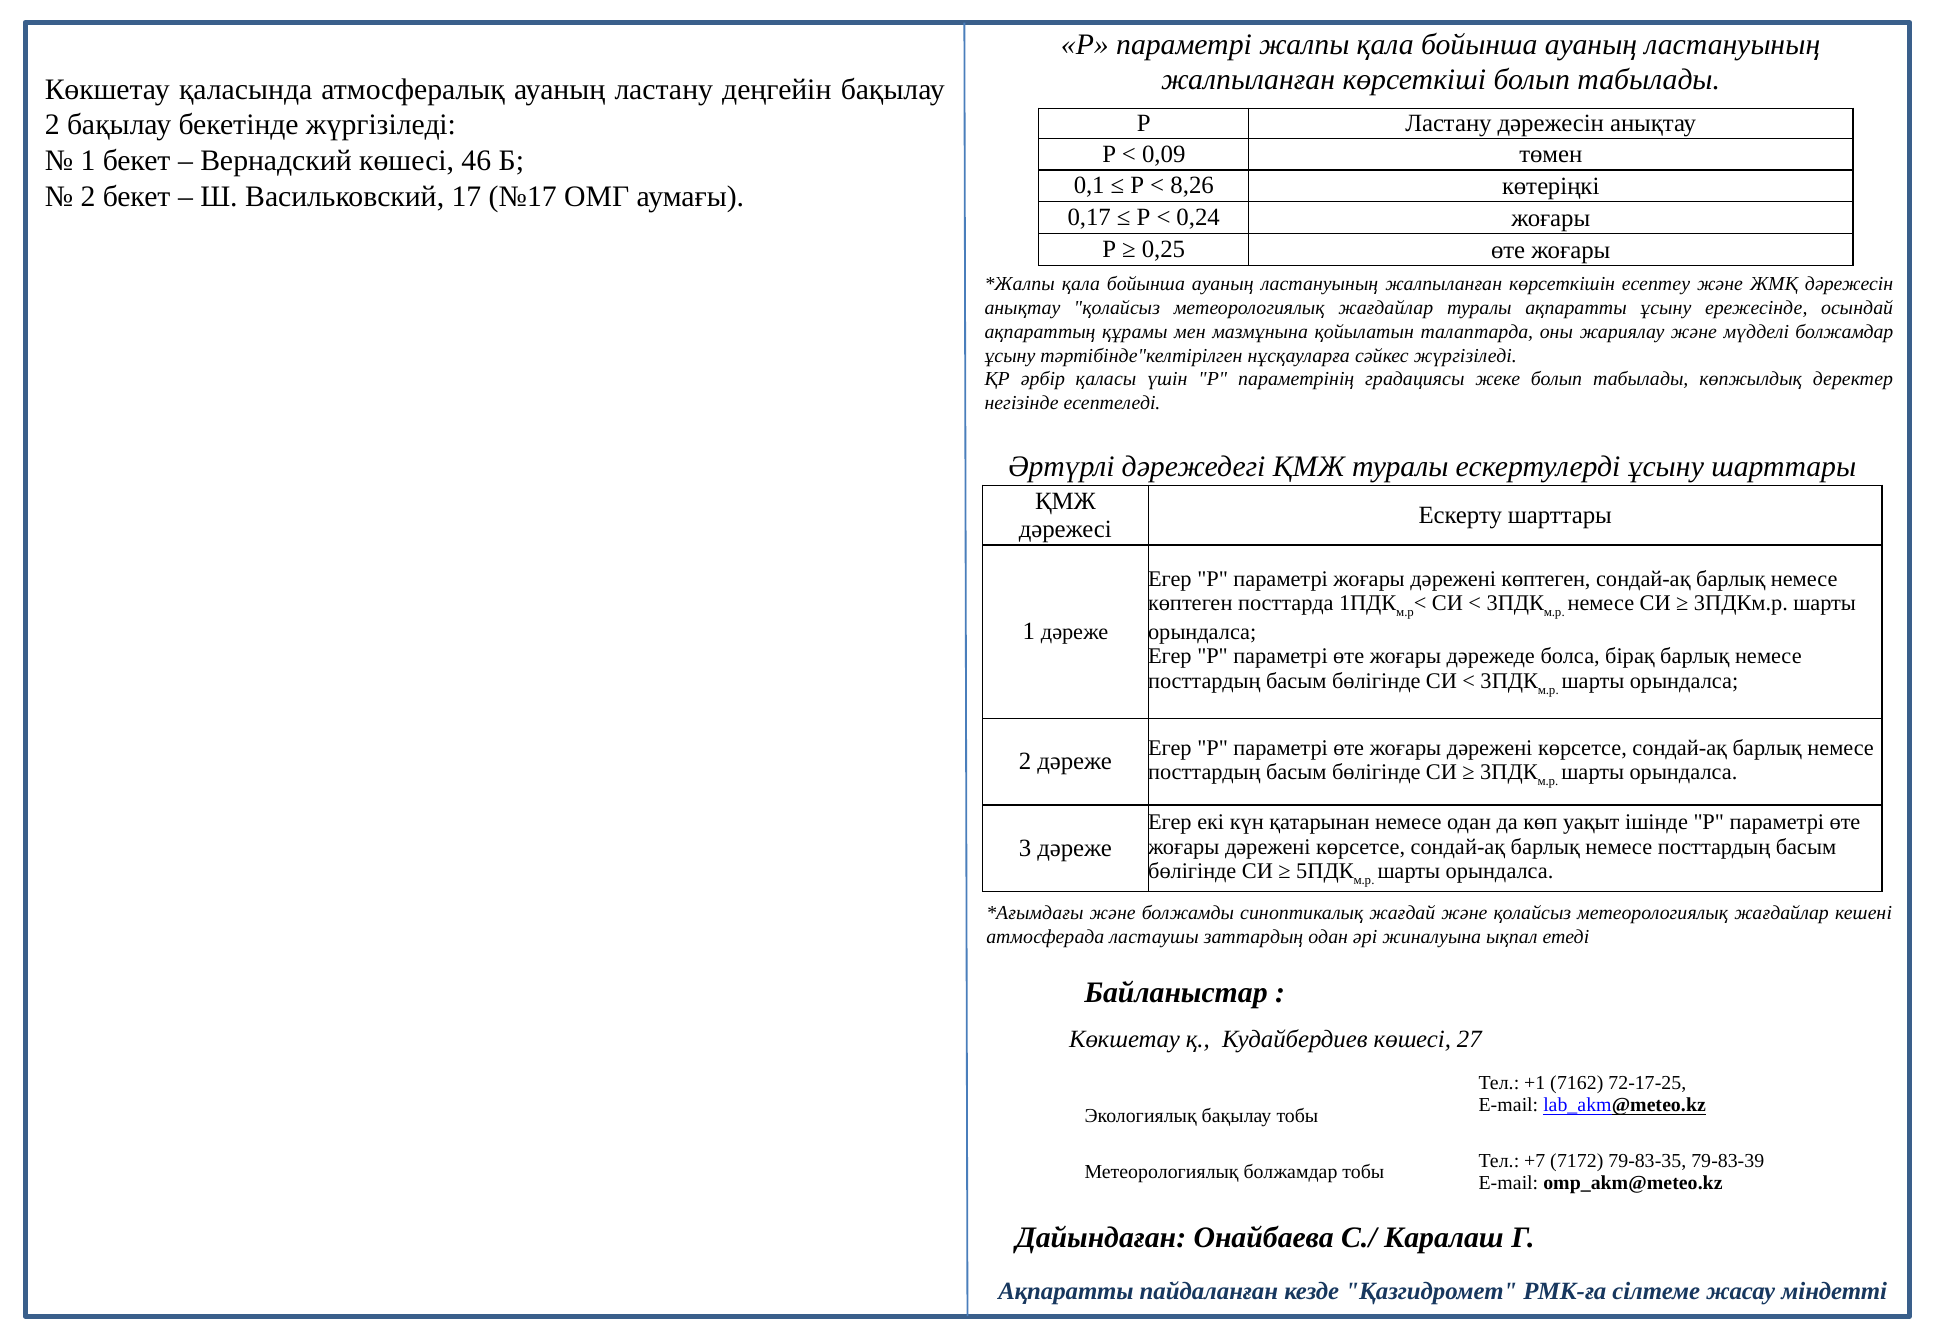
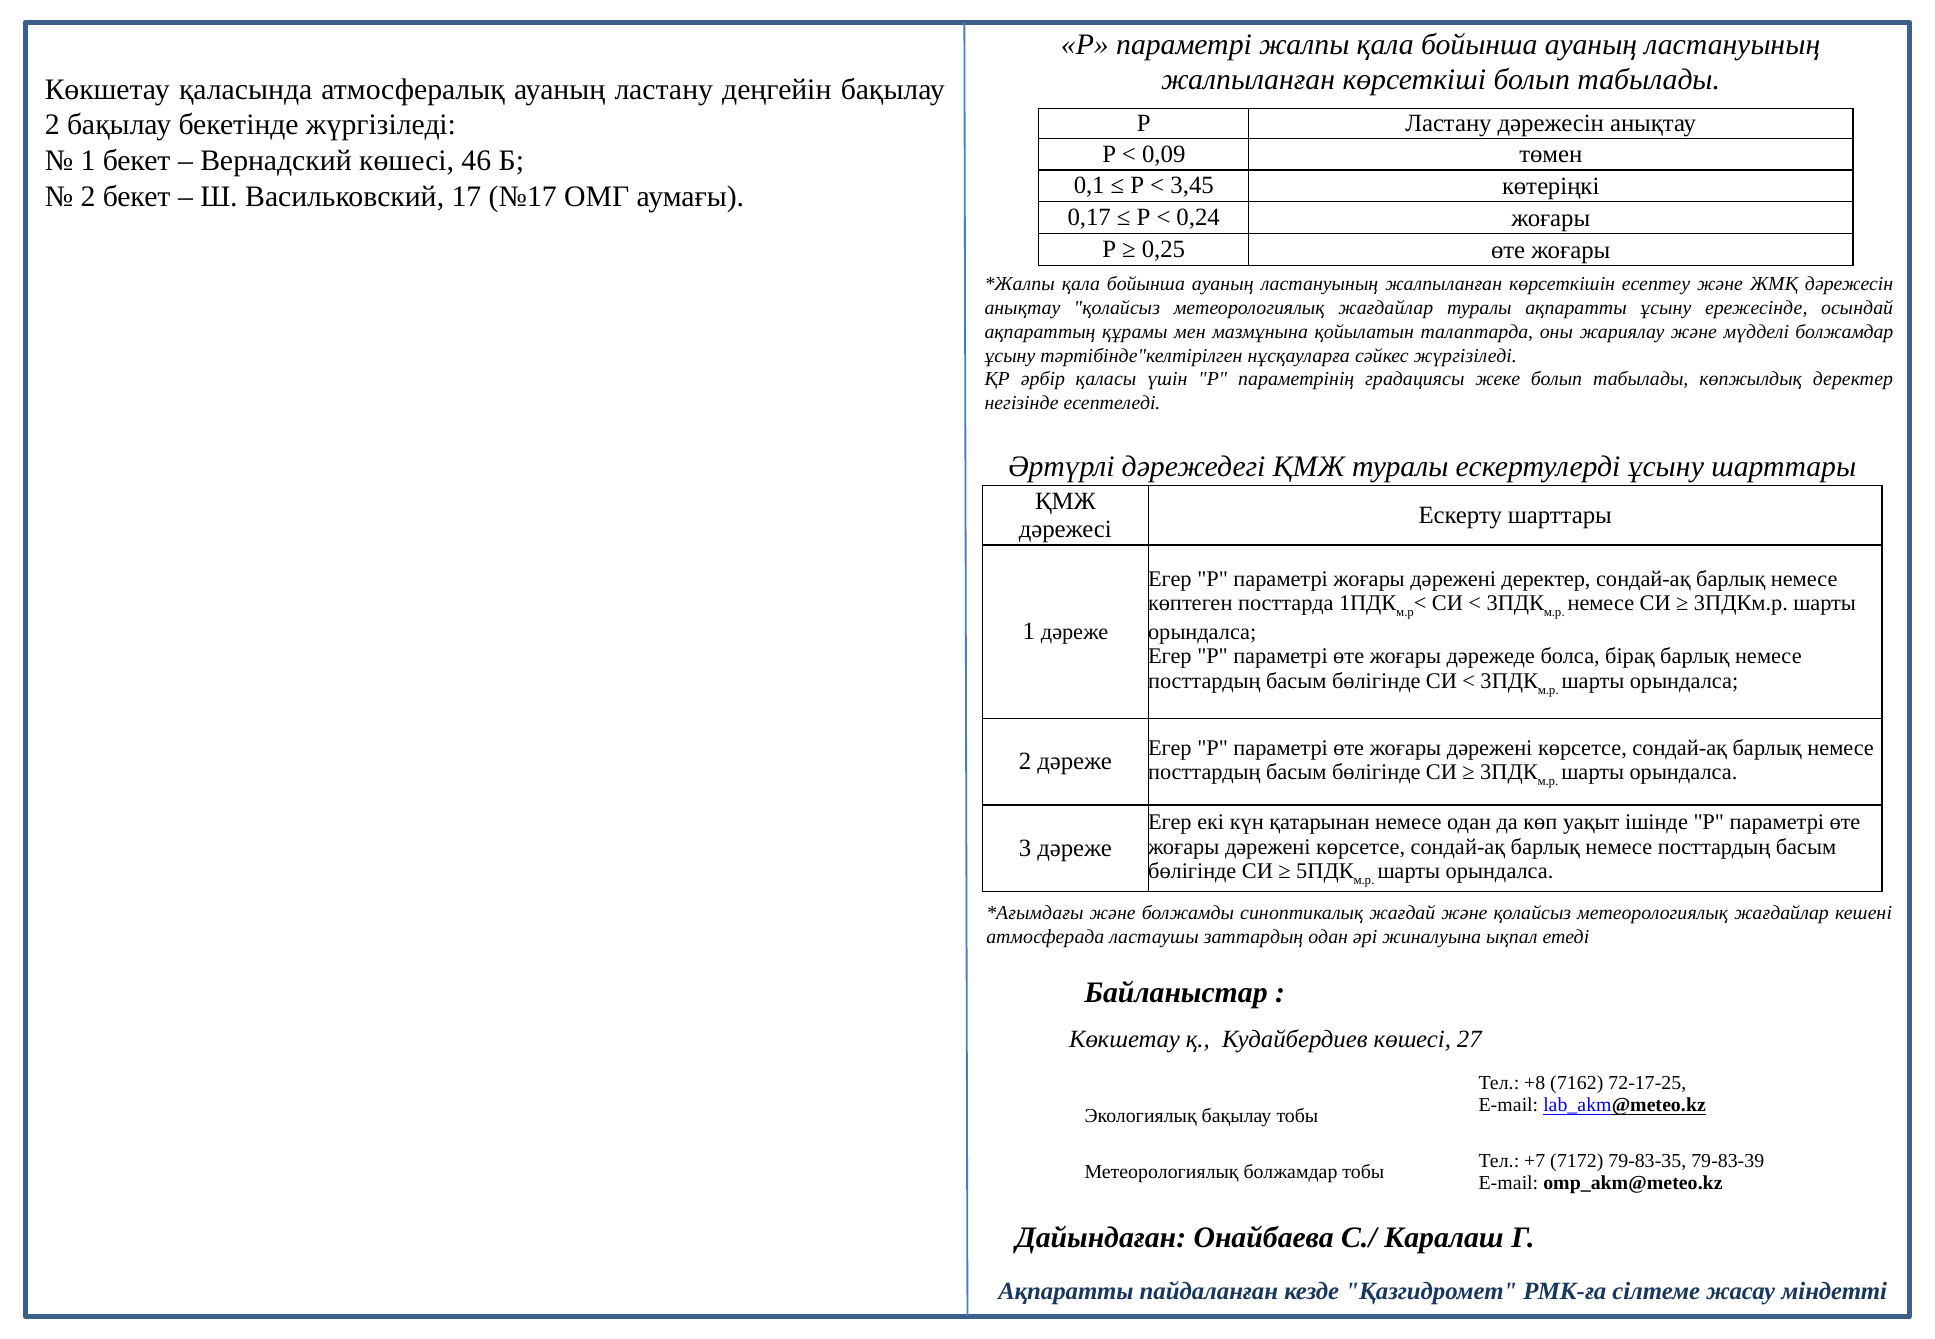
8,26: 8,26 -> 3,45
дәрежені көптеген: көптеген -> деректер
+1: +1 -> +8
